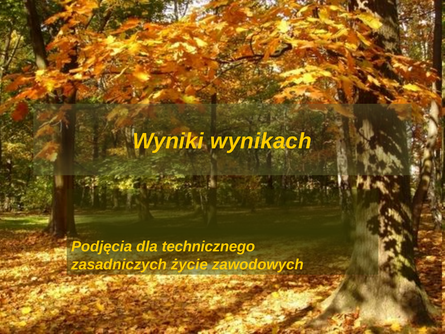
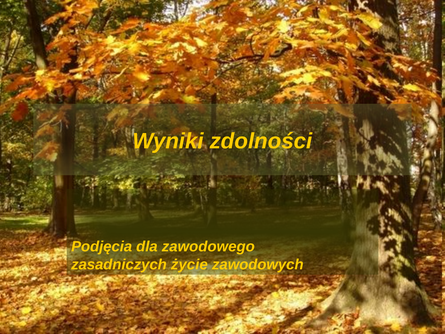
wynikach: wynikach -> zdolności
technicznego: technicznego -> zawodowego
